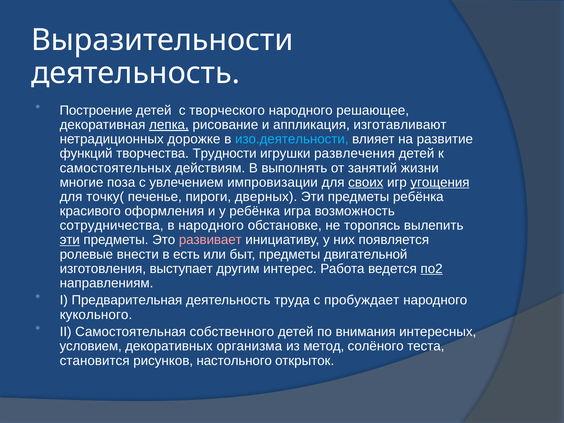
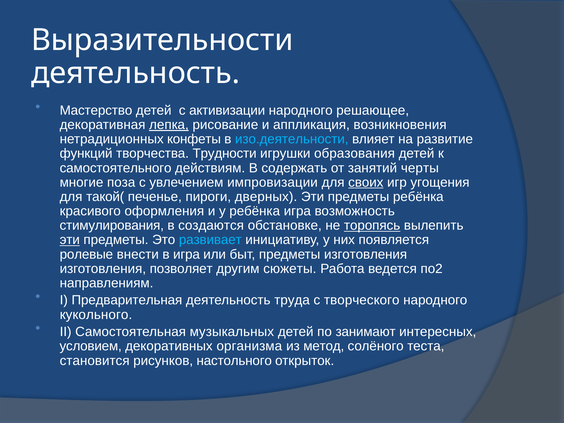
Построение: Построение -> Мастерство
творческого: творческого -> активизации
изготавливают: изготавливают -> возникновения
дорожке: дорожке -> конфеты
развлечения: развлечения -> образования
самостоятельных: самостоятельных -> самостоятельного
выполнять: выполнять -> содержать
жизни: жизни -> черты
угощения underline: present -> none
точку(: точку( -> такой(
сотрудничества: сотрудничества -> стимулирования
в народного: народного -> создаются
торопясь underline: none -> present
развивает colour: pink -> light blue
в есть: есть -> игра
предметы двигательной: двигательной -> изготовления
выступает: выступает -> позволяет
интерес: интерес -> сюжеты
по2 underline: present -> none
пробуждает: пробуждает -> творческого
собственного: собственного -> музыкальных
внимания: внимания -> занимают
